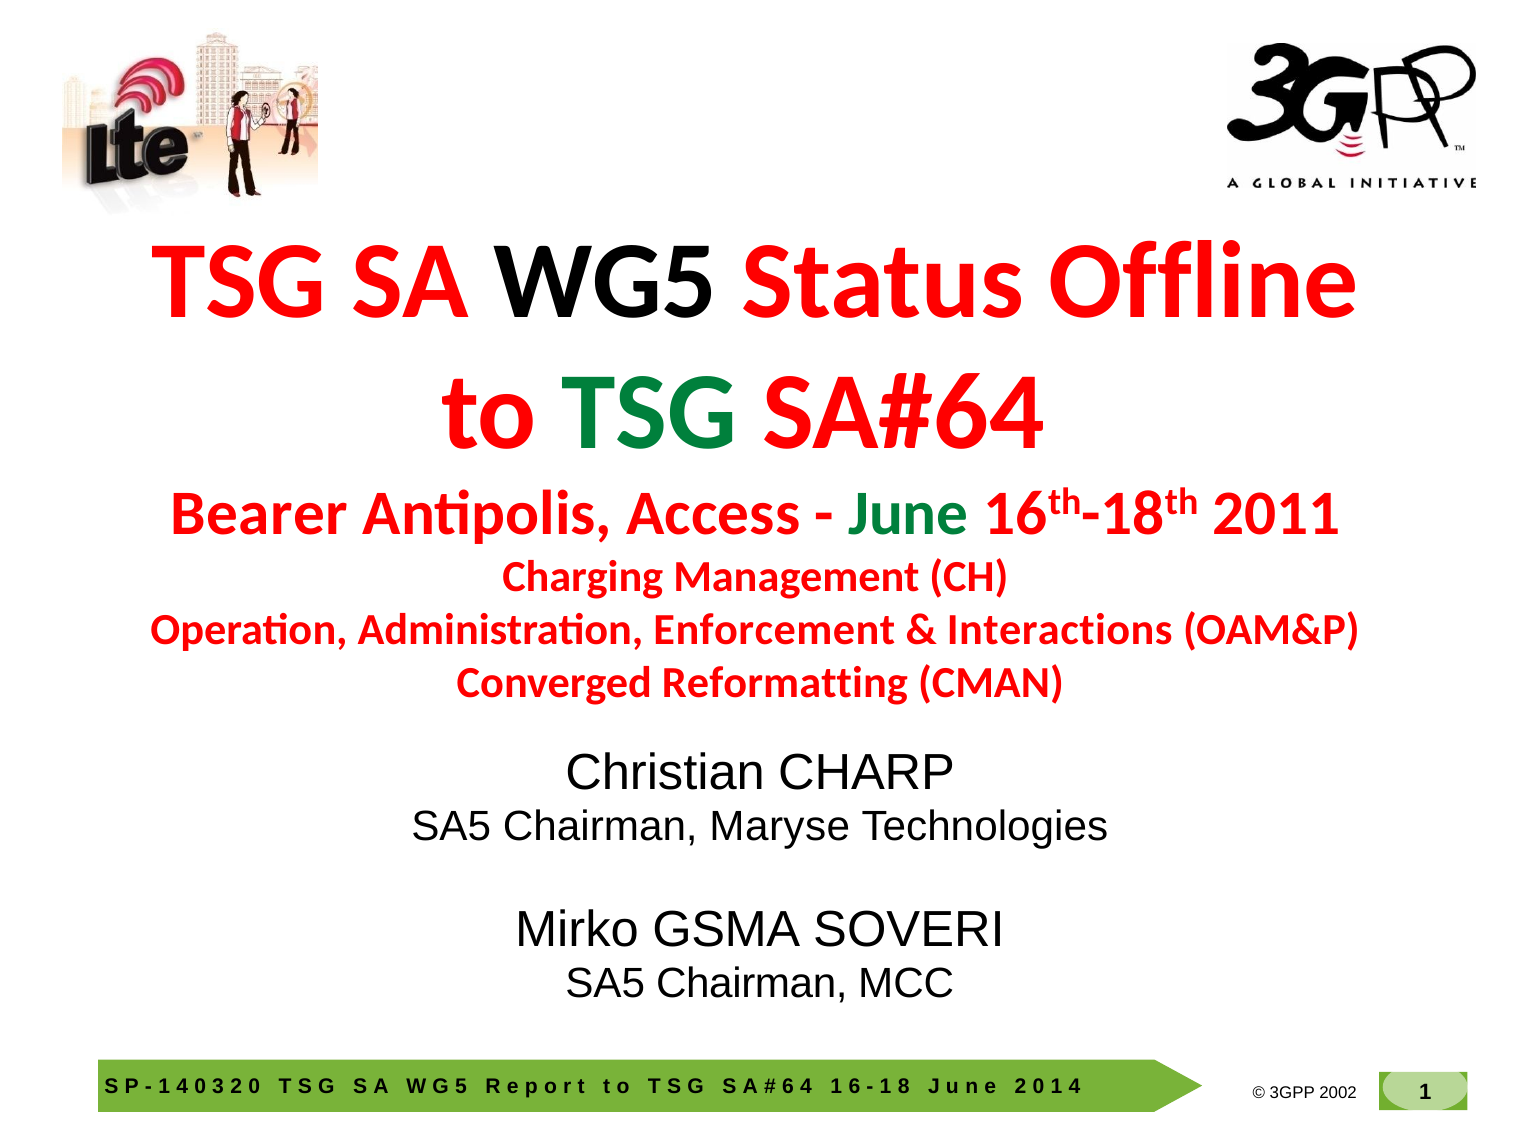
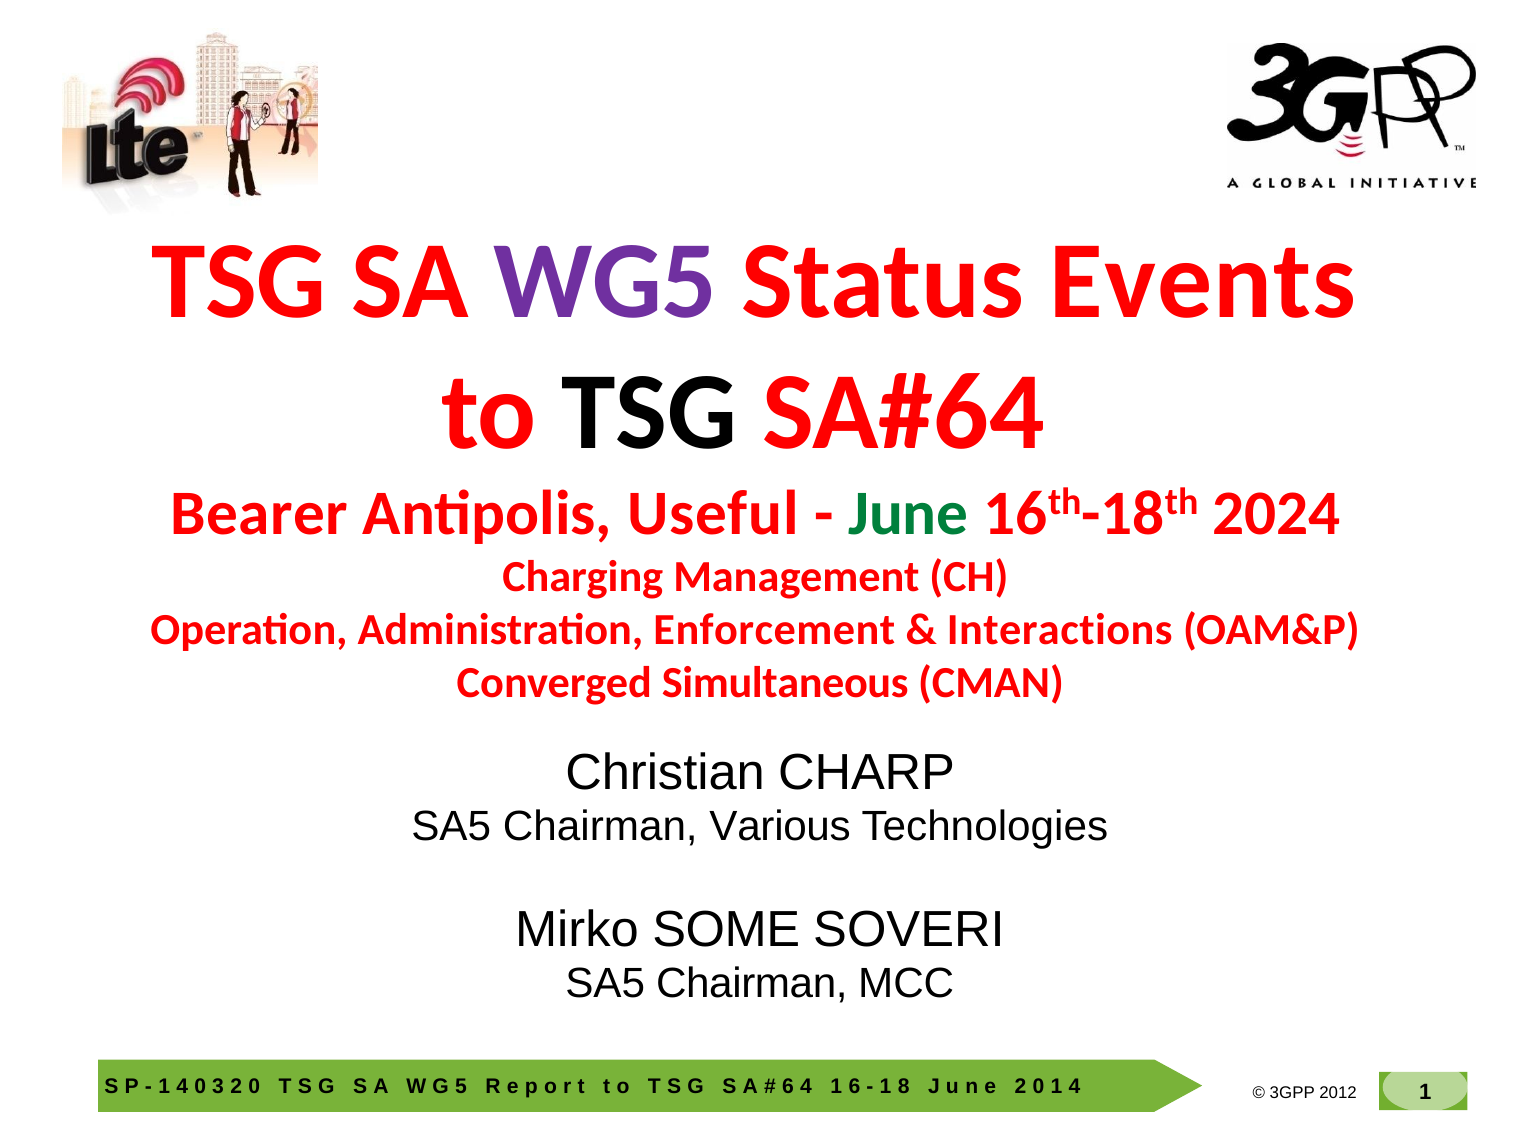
WG5 colour: black -> purple
Offline: Offline -> Events
TSG at (650, 413) colour: green -> black
Access: Access -> Useful
2011: 2011 -> 2024
Reformatting: Reformatting -> Simultaneous
Maryse: Maryse -> Various
GSMA: GSMA -> SOME
2002 at (1338, 1093): 2002 -> 2012
